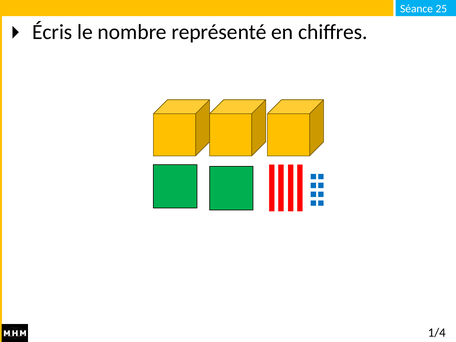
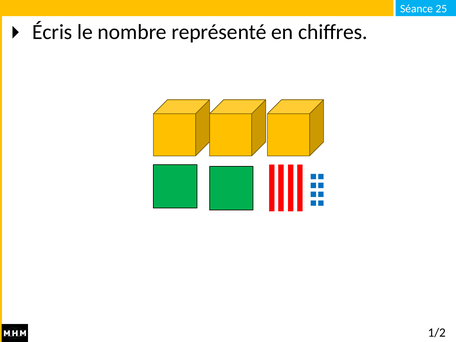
1/4: 1/4 -> 1/2
